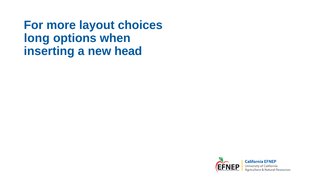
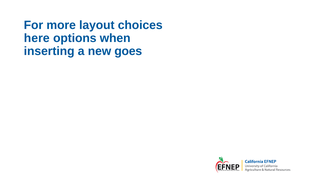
long: long -> here
head: head -> goes
